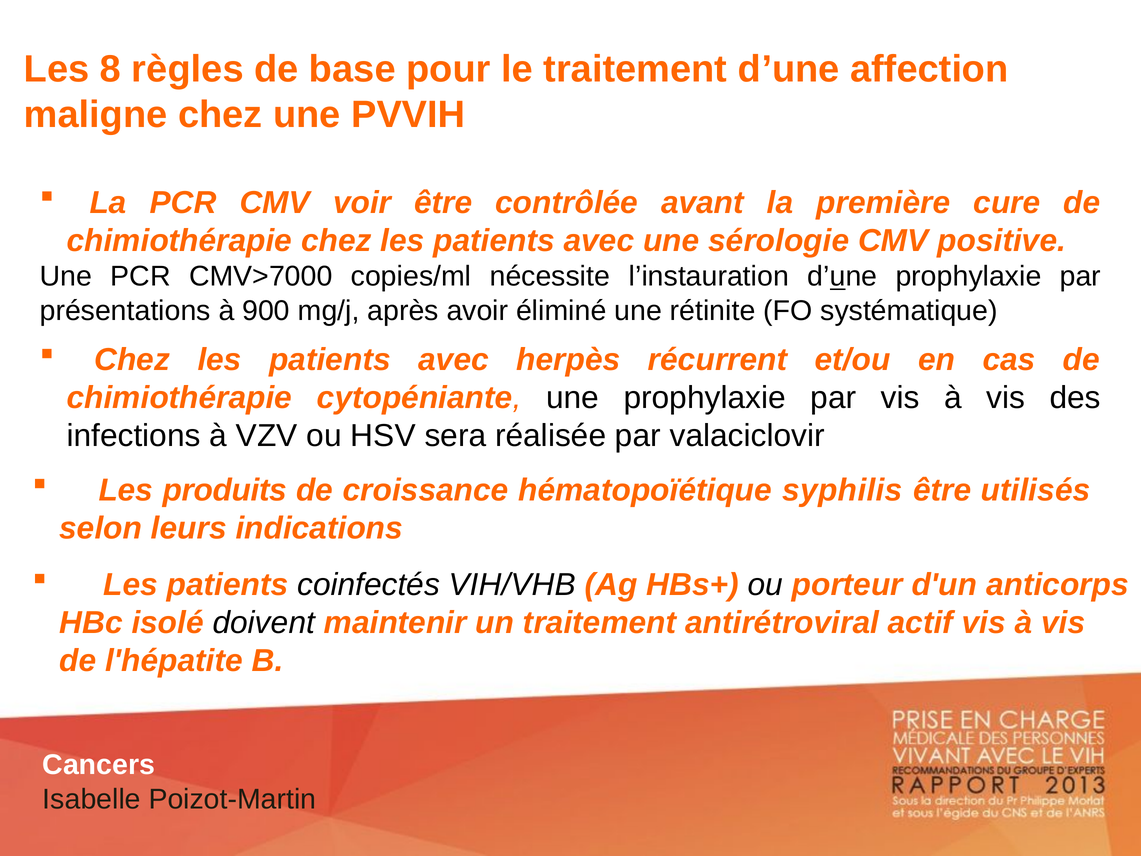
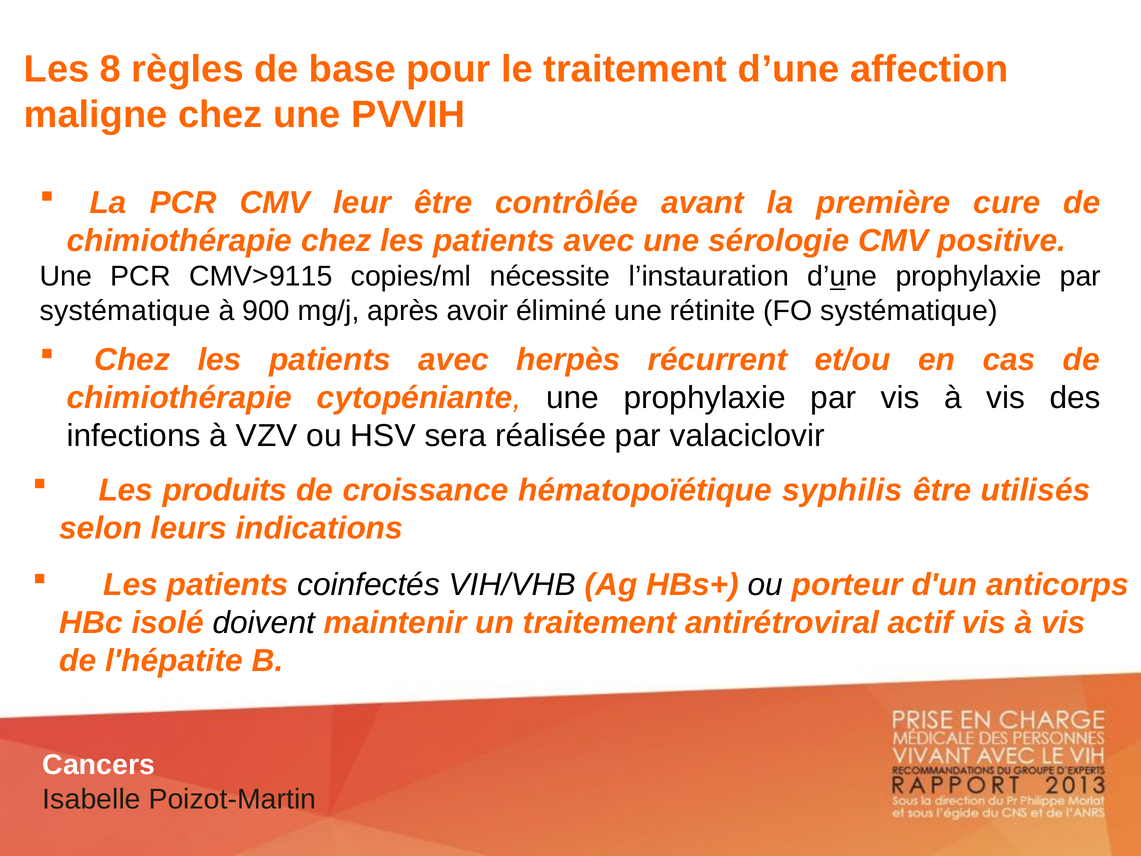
voir: voir -> leur
CMV>7000: CMV>7000 -> CMV>9115
présentations at (125, 311): présentations -> systématique
